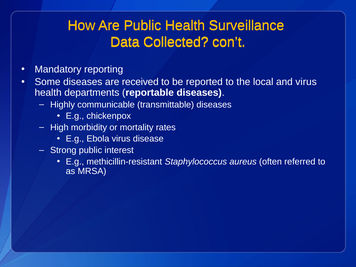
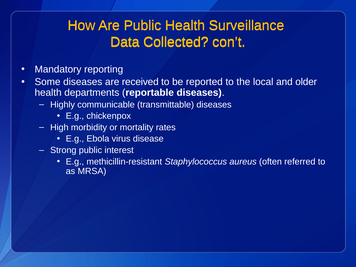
and virus: virus -> older
